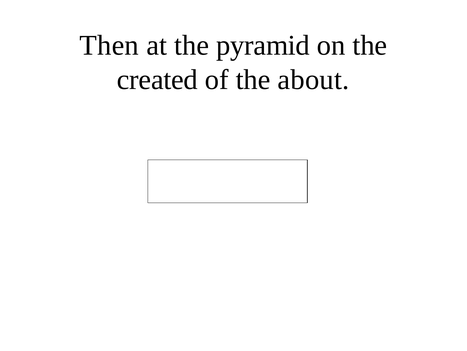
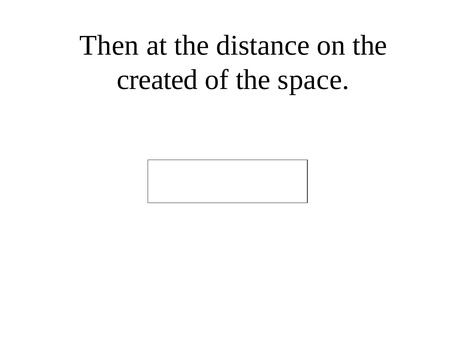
pyramid: pyramid -> distance
about: about -> space
